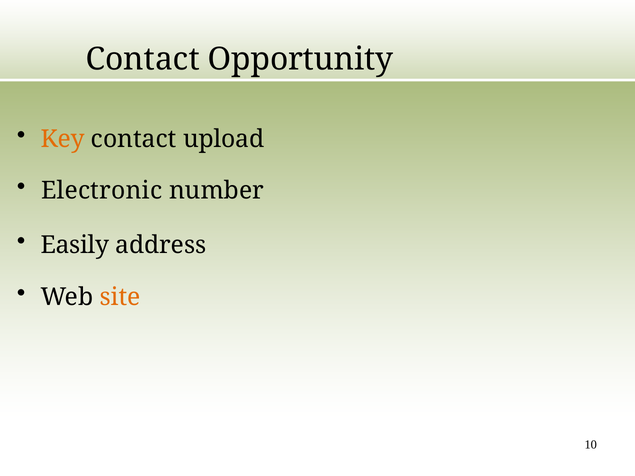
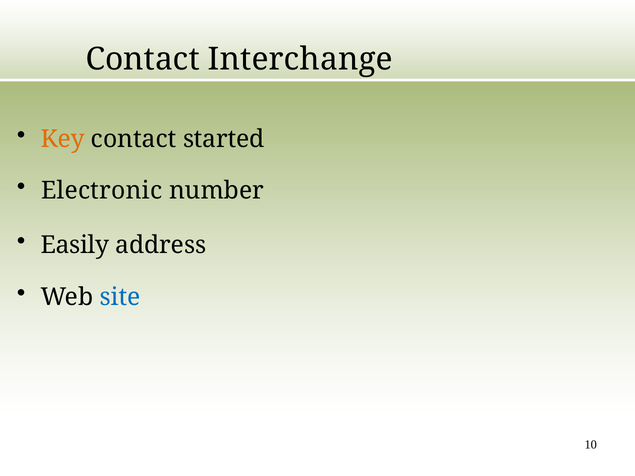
Opportunity: Opportunity -> Interchange
upload: upload -> started
site colour: orange -> blue
